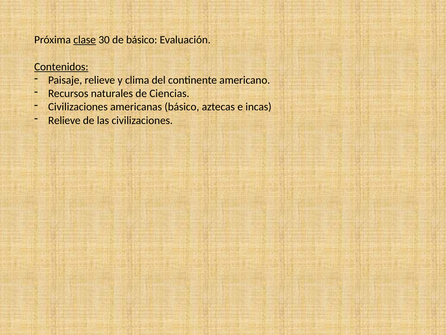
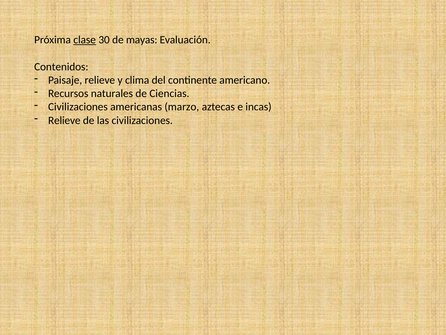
de básico: básico -> mayas
Contenidos underline: present -> none
americanas básico: básico -> marzo
